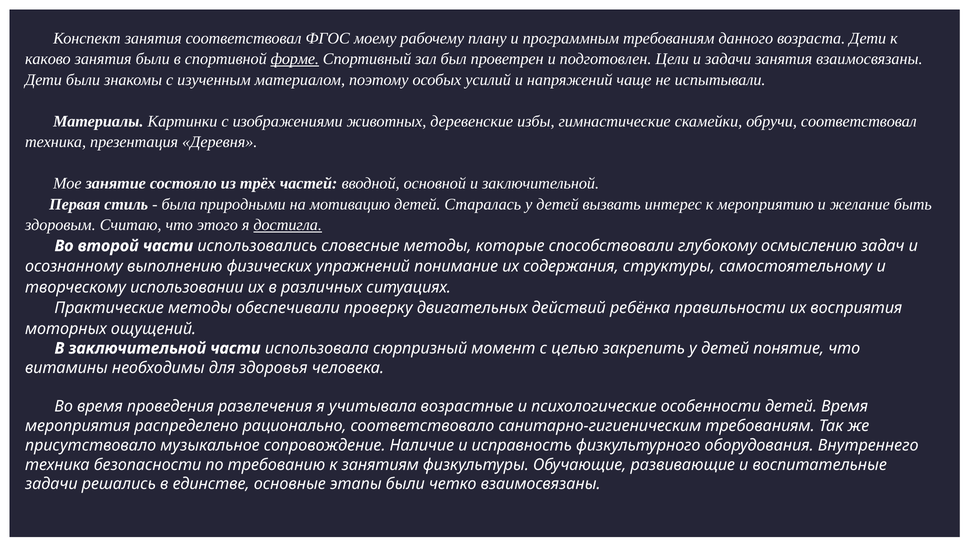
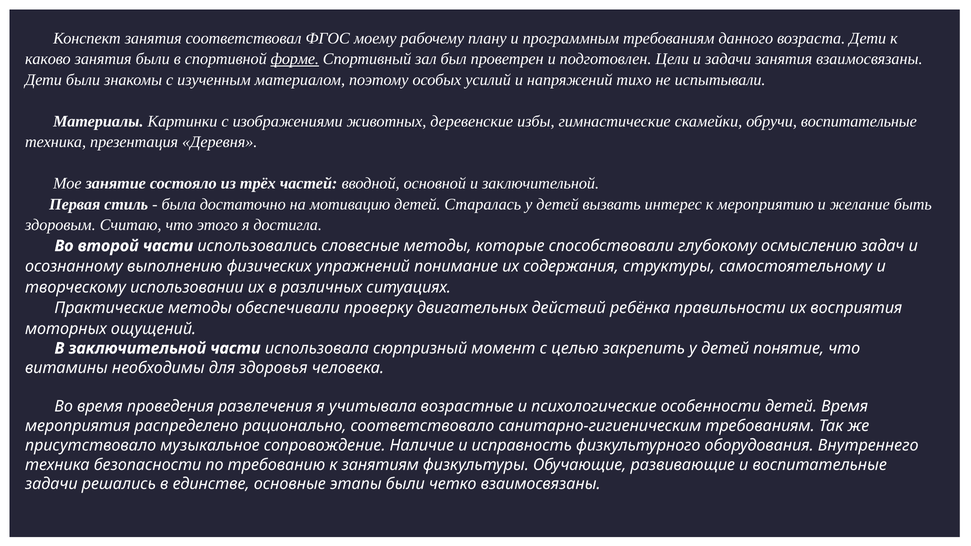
чаще: чаще -> тихо
обручи соответствовал: соответствовал -> воспитательные
природными: природными -> достаточно
достигла underline: present -> none
